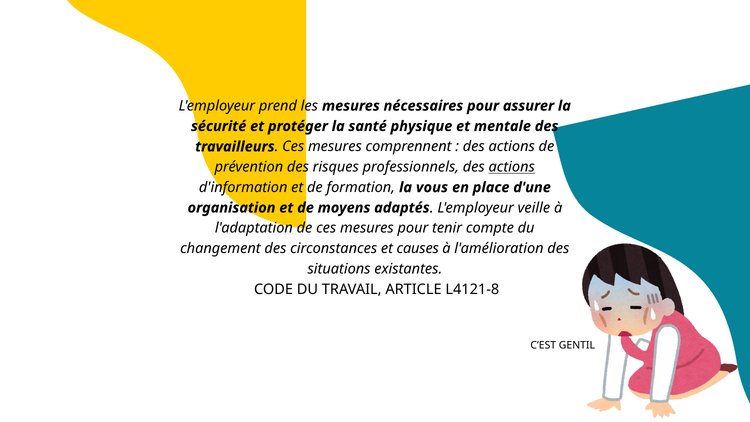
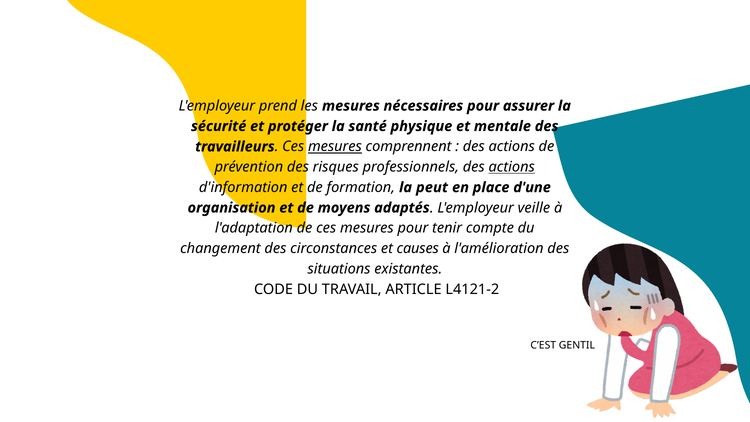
mesures at (335, 147) underline: none -> present
vous: vous -> peut
L4121-8: L4121-8 -> L4121-2
